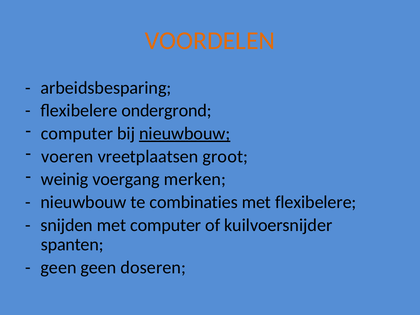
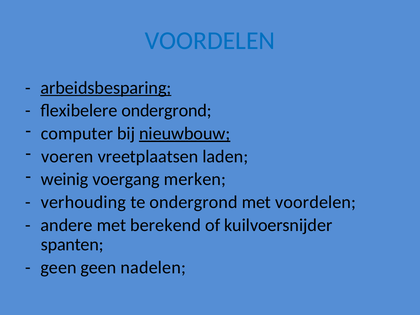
VOORDELEN at (210, 41) colour: orange -> blue
arbeidsbesparing underline: none -> present
groot: groot -> laden
nieuwbouw at (84, 202): nieuwbouw -> verhouding
te combinaties: combinaties -> ondergrond
met flexibelere: flexibelere -> voordelen
snijden: snijden -> andere
met computer: computer -> berekend
doseren: doseren -> nadelen
